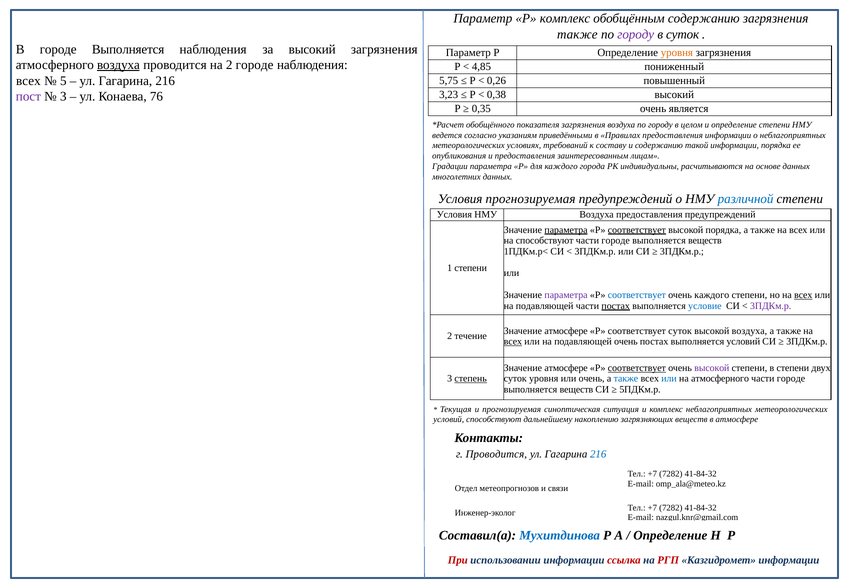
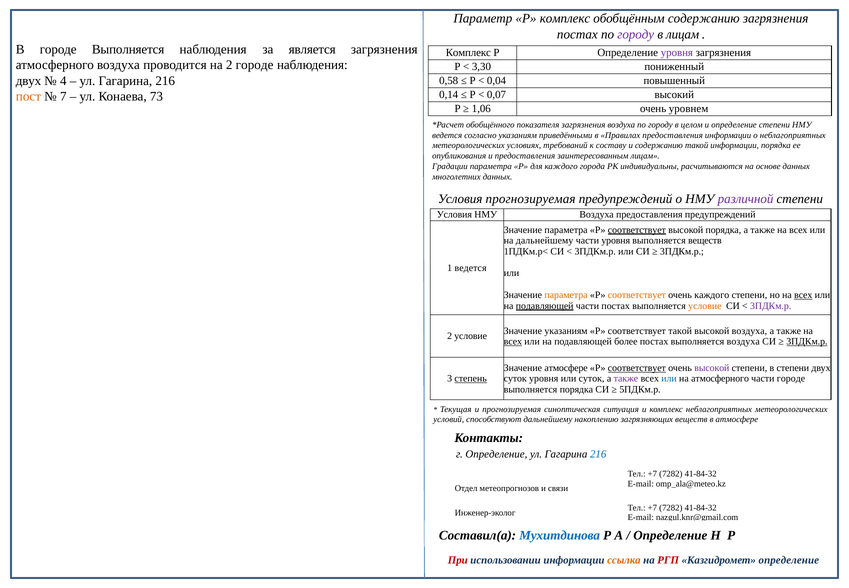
также at (577, 34): также -> постах
в суток: суток -> лицам
за высокий: высокий -> является
Параметр at (468, 53): Параметр -> Комплекс
уровня at (677, 53) colour: orange -> purple
воздуха at (118, 65) underline: present -> none
4,85: 4,85 -> 3,30
всех at (28, 81): всех -> двух
5: 5 -> 4
5,75: 5,75 -> 0,58
0,26: 0,26 -> 0,04
3,23: 3,23 -> 0,14
0,38: 0,38 -> 0,07
пост colour: purple -> orange
3 at (63, 96): 3 -> 7
76: 76 -> 73
0,35: 0,35 -> 1,06
является: является -> уровнем
различной colour: blue -> purple
параметра at (566, 230) underline: present -> none
на способствуют: способствуют -> дальнейшему
городе at (616, 241): городе -> уровня
1 степени: степени -> ведется
параметра at (566, 295) colour: purple -> orange
соответствует at (637, 295) colour: blue -> orange
подавляющей at (545, 306) underline: none -> present
постах at (616, 306) underline: present -> none
условие at (705, 306) colour: blue -> orange
атмосфере at (566, 331): атмосфере -> указаниям
соответствует суток: суток -> такой
2 течение: течение -> условие
подавляющей очень: очень -> более
выполняется условий: условий -> воздуха
3ПДКм.р at (807, 342) underline: none -> present
или очень: очень -> суток
также at (626, 379) colour: blue -> purple
веществ at (576, 389): веществ -> порядка
г Проводится: Проводится -> Определение
ссылка colour: red -> orange
Казгидромет информации: информации -> определение
